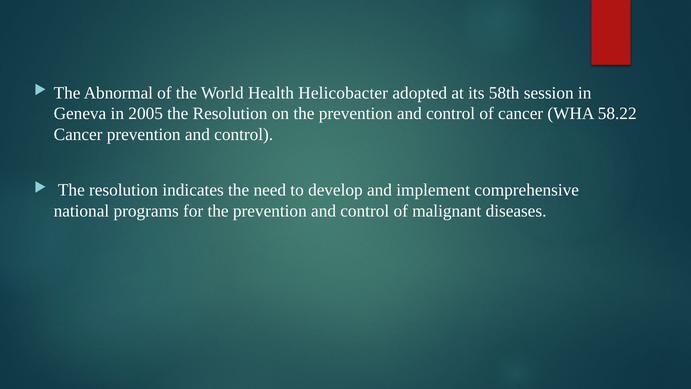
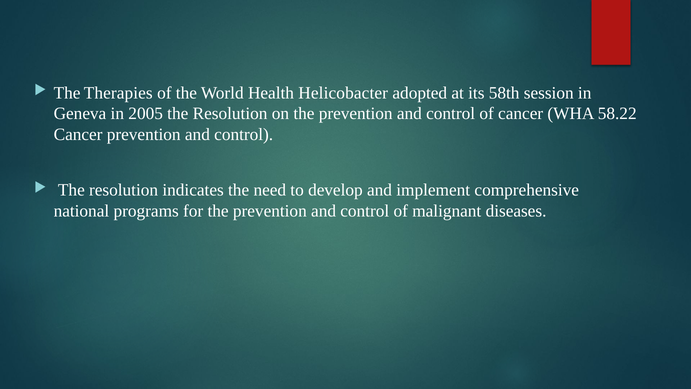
Abnormal: Abnormal -> Therapies
